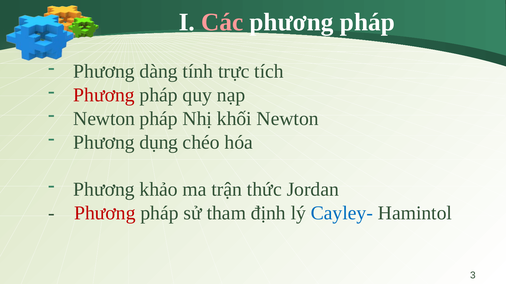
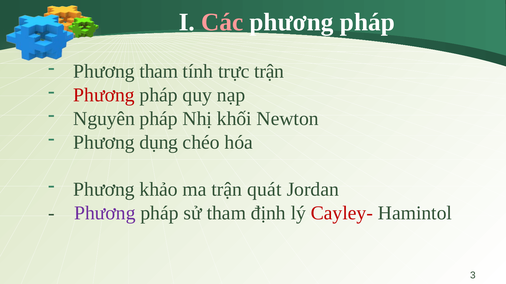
Phương dàng: dàng -> tham
trực tích: tích -> trận
Newton at (104, 119): Newton -> Nguyên
thức: thức -> quát
Phương at (105, 213) colour: red -> purple
Cayley- colour: blue -> red
